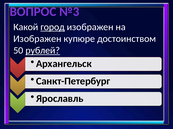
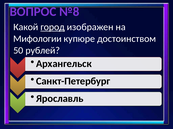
№3: №3 -> №8
Изображен at (37, 39): Изображен -> Мифологии
рублей underline: present -> none
